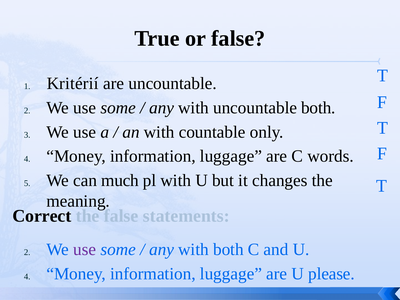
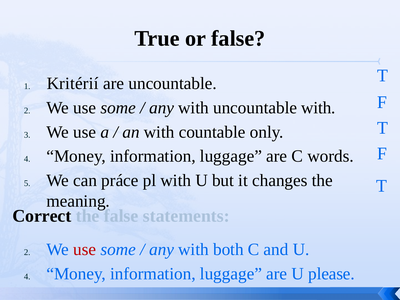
uncountable both: both -> with
much: much -> práce
use at (85, 250) colour: purple -> red
